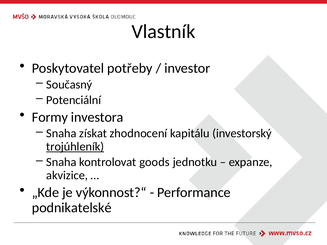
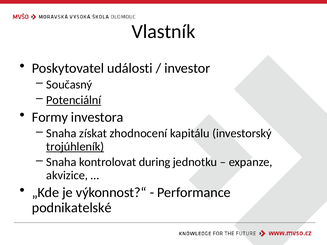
potřeby: potřeby -> události
Potenciální underline: none -> present
goods: goods -> during
